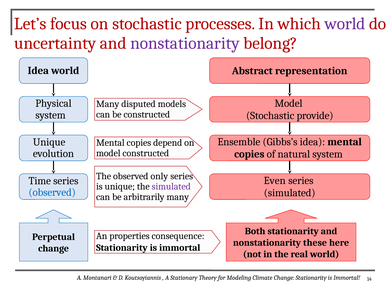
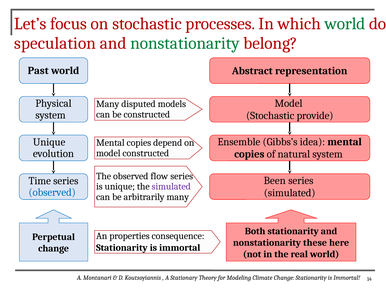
world at (345, 24) colour: purple -> green
uncertainty: uncertainty -> speculation
nonstationarity at (185, 43) colour: purple -> green
Idea at (38, 71): Idea -> Past
only: only -> flow
Even: Even -> Been
